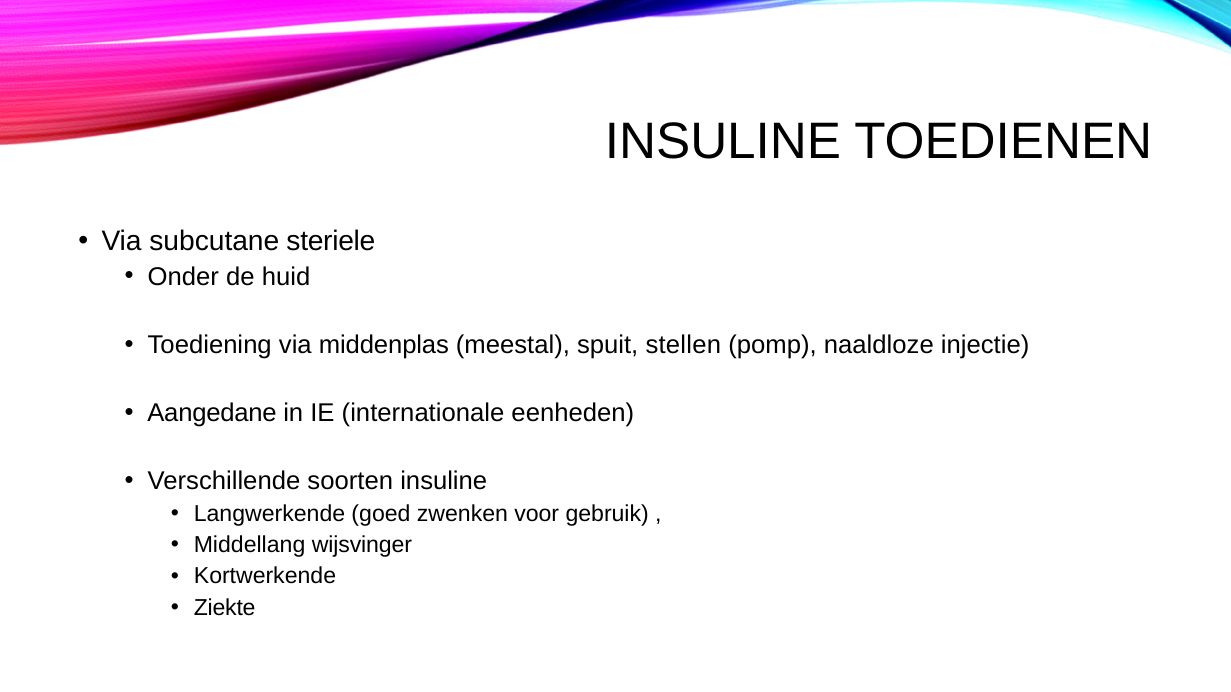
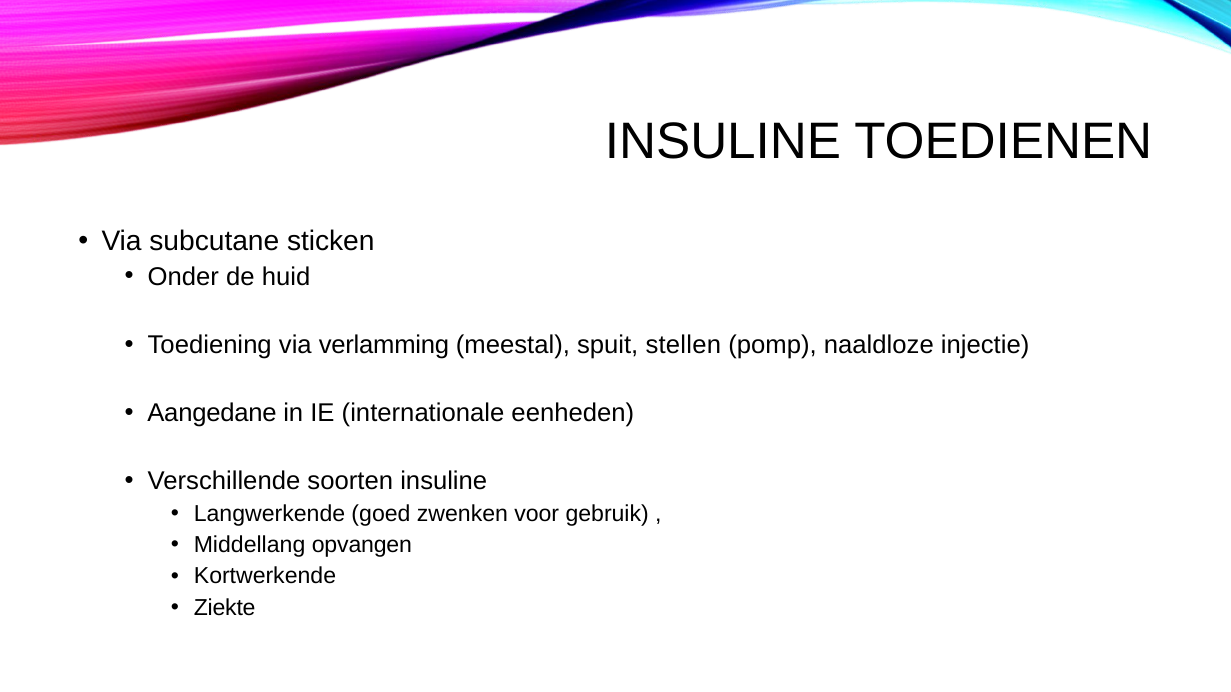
steriele: steriele -> sticken
middenplas: middenplas -> verlamming
wijsvinger: wijsvinger -> opvangen
